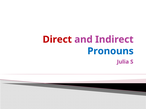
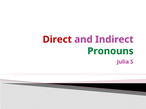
Pronouns colour: blue -> green
